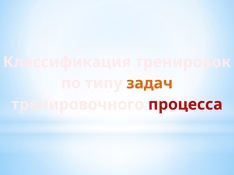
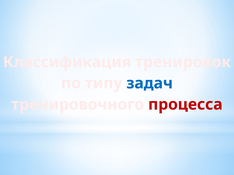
задач colour: orange -> blue
